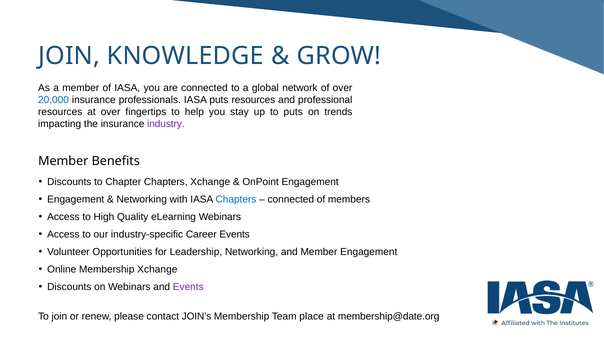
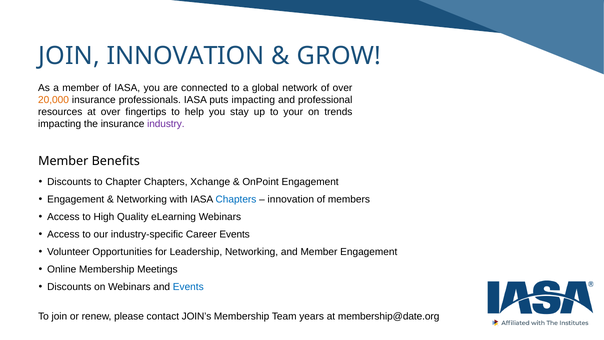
JOIN KNOWLEDGE: KNOWLEDGE -> INNOVATION
20,000 colour: blue -> orange
puts resources: resources -> impacting
to puts: puts -> your
connected at (291, 199): connected -> innovation
Membership Xchange: Xchange -> Meetings
Events at (188, 287) colour: purple -> blue
place: place -> years
